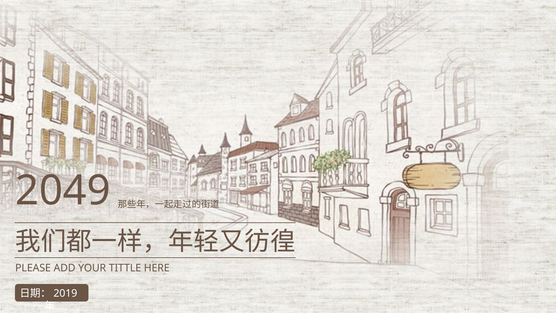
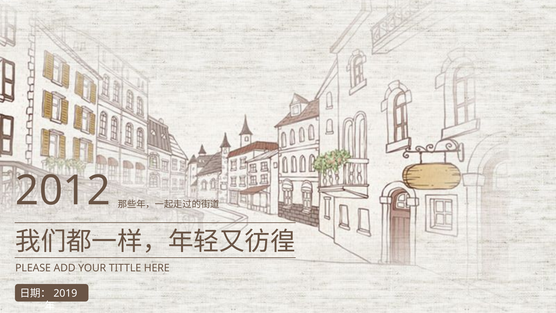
2049: 2049 -> 2012
